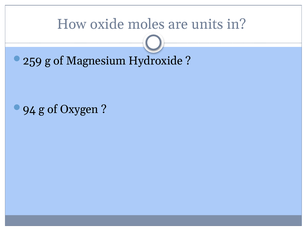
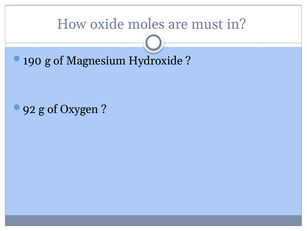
units: units -> must
259: 259 -> 190
94: 94 -> 92
